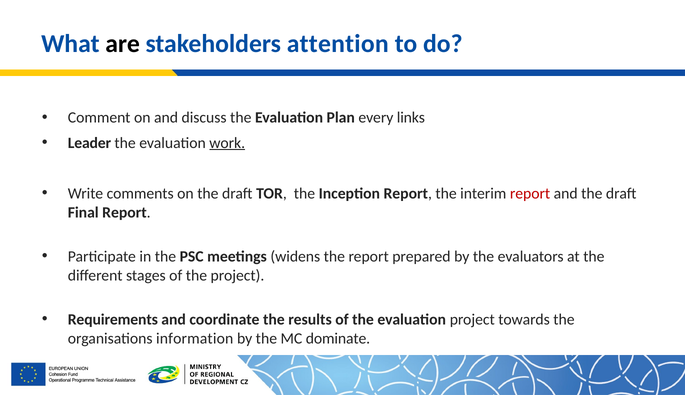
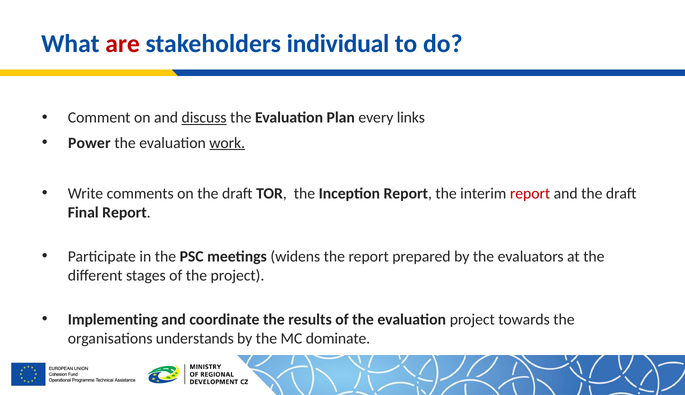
are colour: black -> red
attention: attention -> individual
discuss underline: none -> present
Leader: Leader -> Power
Requirements: Requirements -> Implementing
information: information -> understands
